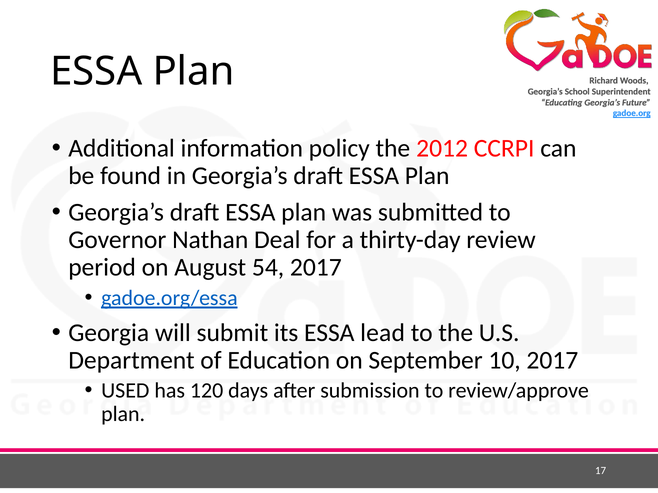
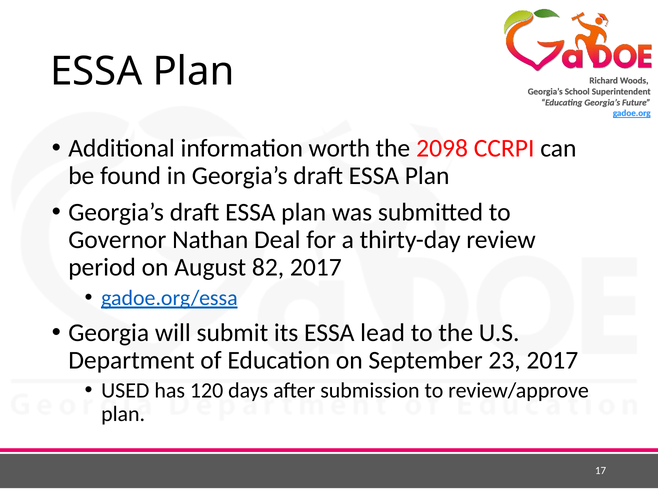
policy: policy -> worth
2012: 2012 -> 2098
54: 54 -> 82
10: 10 -> 23
